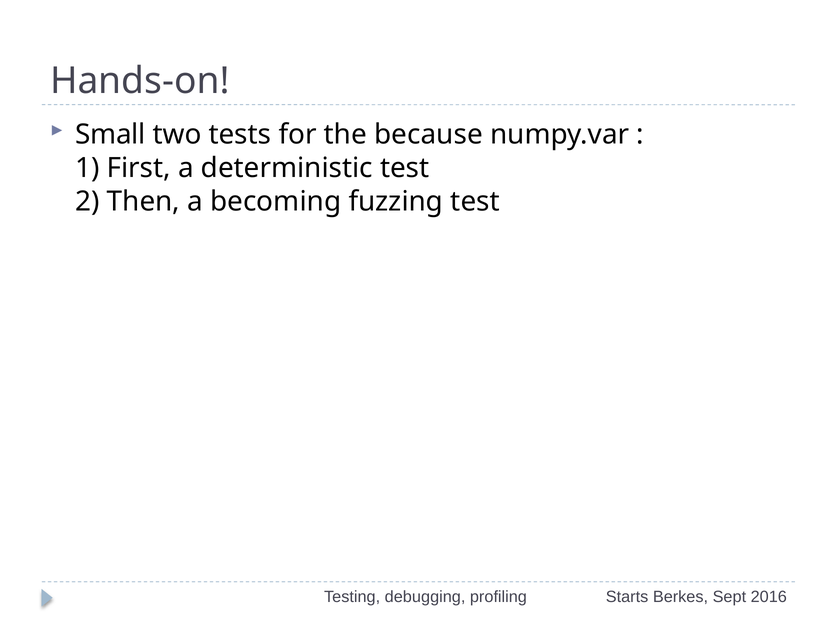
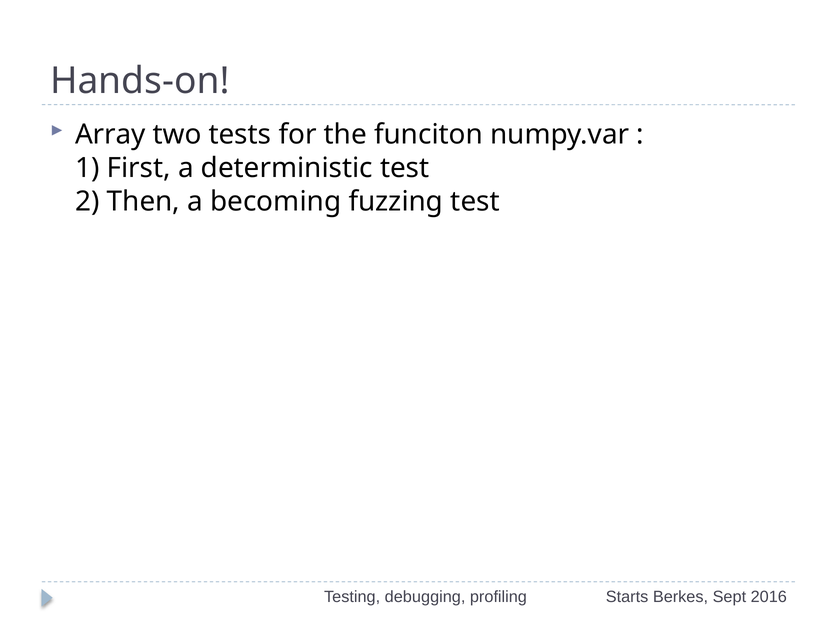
Small: Small -> Array
because: because -> funciton
